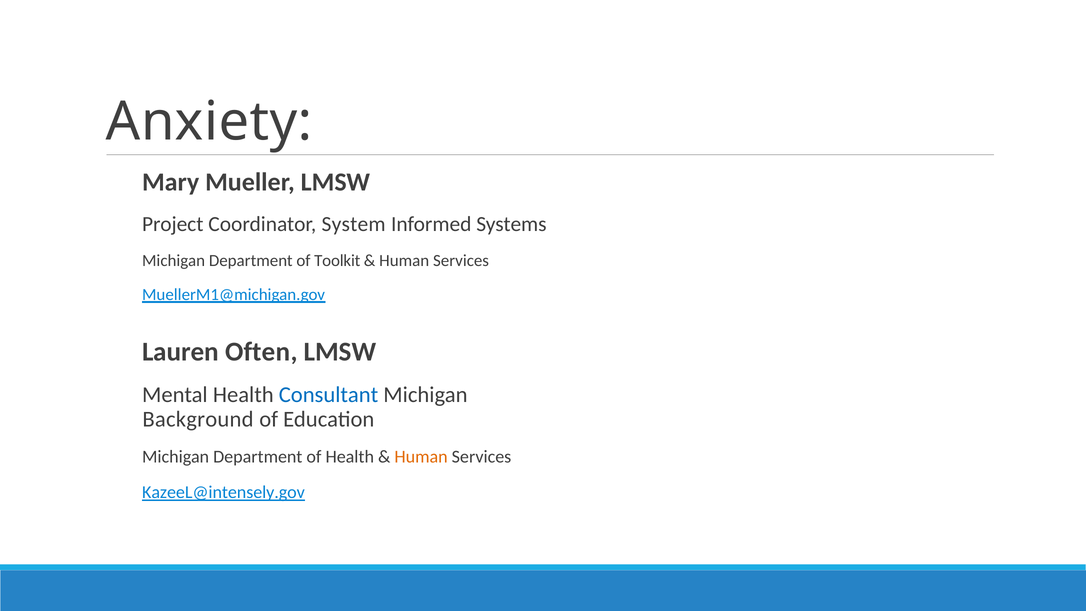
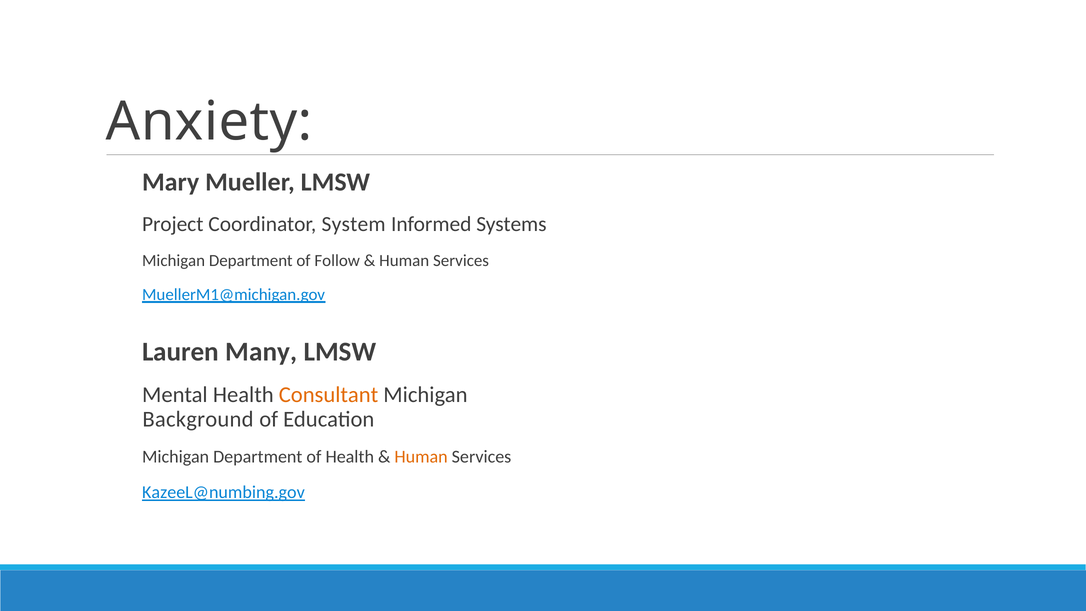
Toolkit: Toolkit -> Follow
Often: Often -> Many
Consultant colour: blue -> orange
KazeeL@intensely.gov: KazeeL@intensely.gov -> KazeeL@numbing.gov
